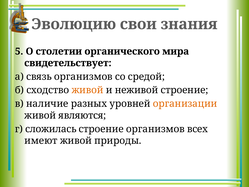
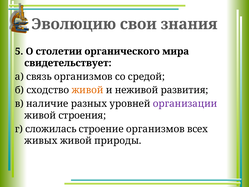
неживой строение: строение -> развития
организации colour: orange -> purple
являются: являются -> строения
имеют: имеют -> живых
